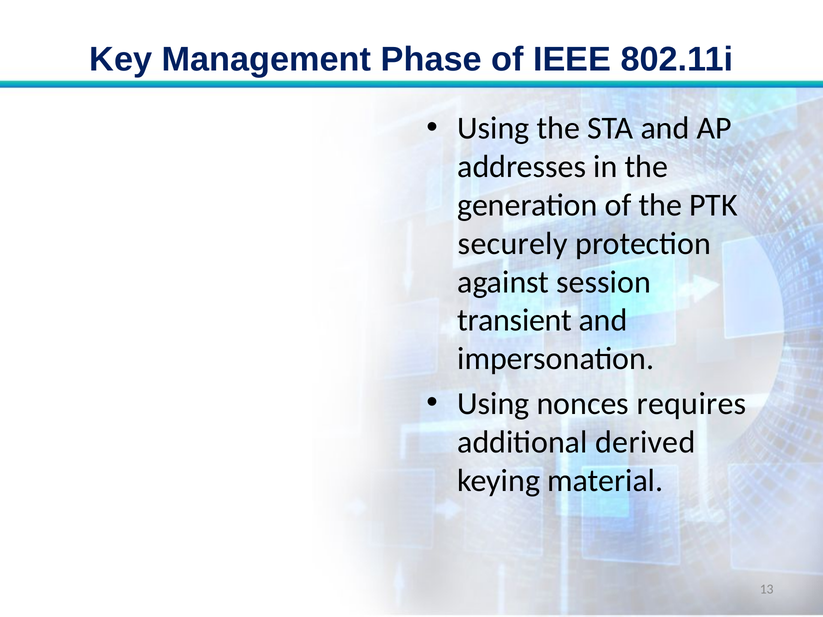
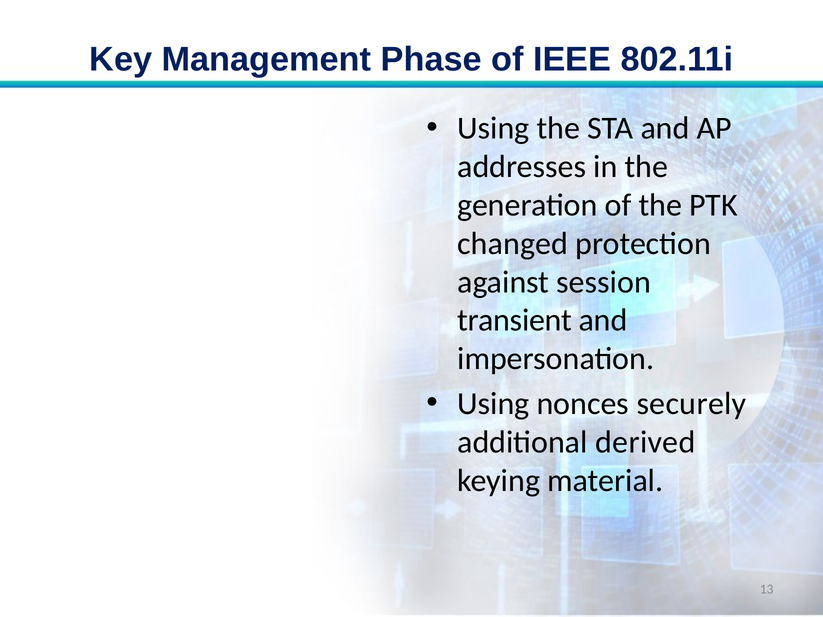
securely: securely -> changed
requires: requires -> securely
